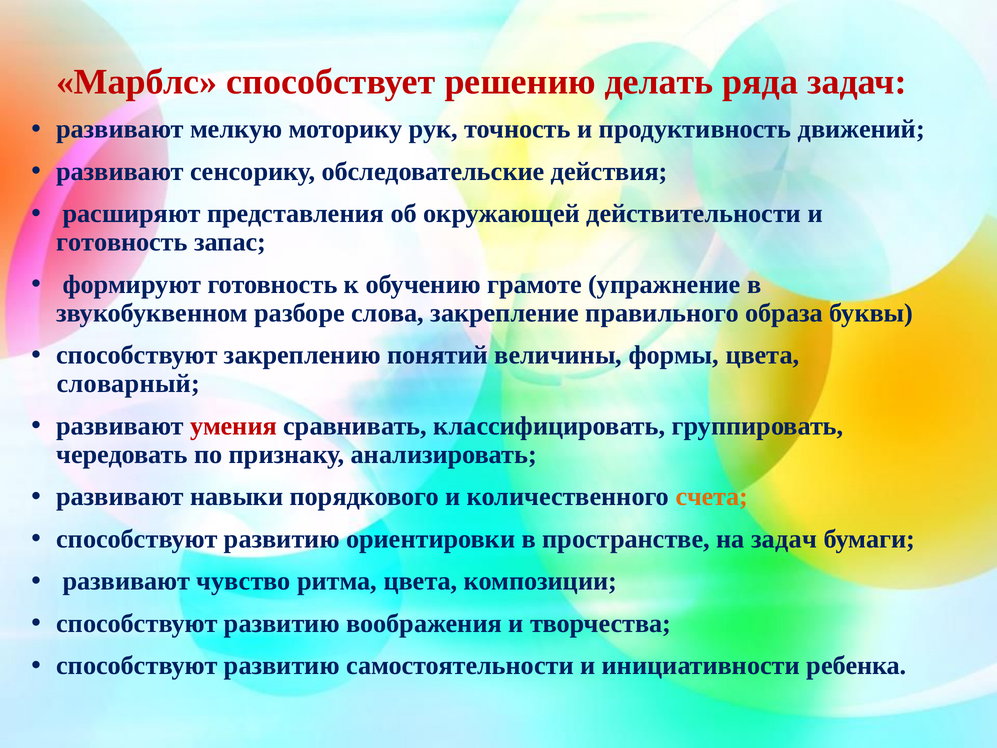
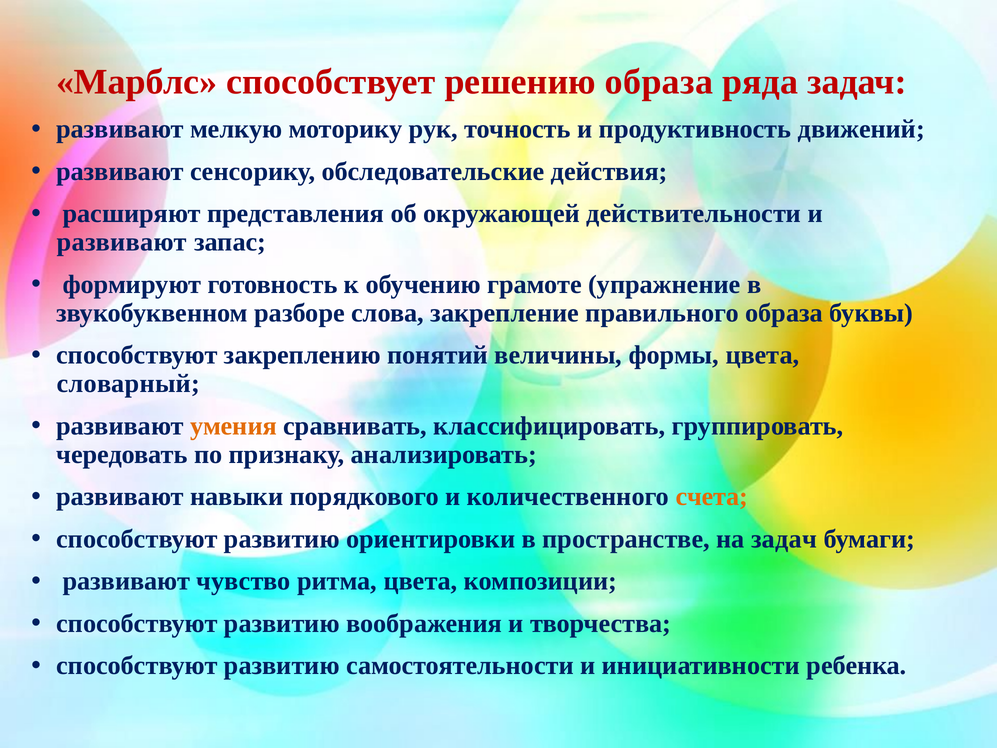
решению делать: делать -> образа
готовность at (122, 242): готовность -> развивают
умения colour: red -> orange
